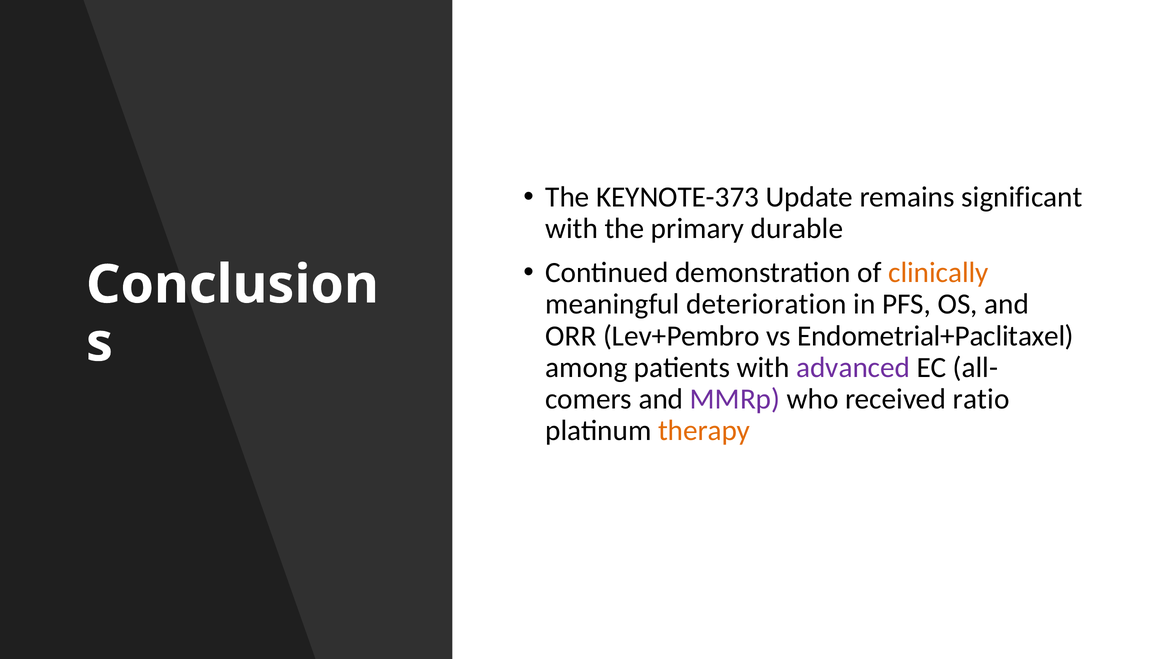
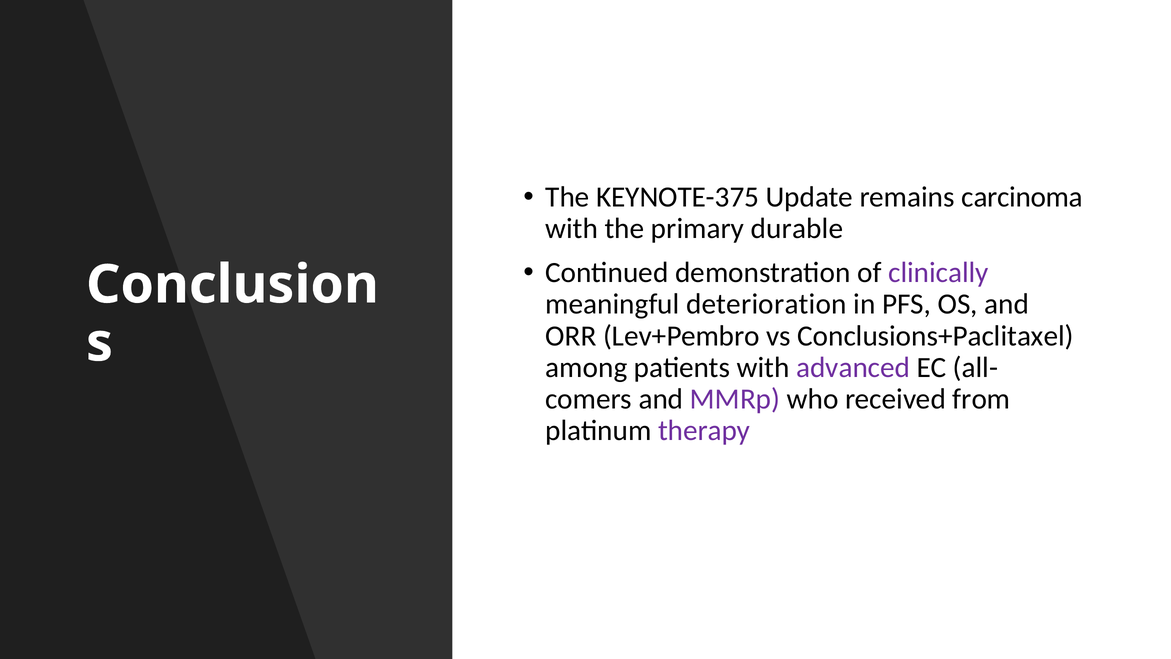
KEYNOTE-373: KEYNOTE-373 -> KEYNOTE-375
significant: significant -> carcinoma
clinically colour: orange -> purple
Endometrial+Paclitaxel: Endometrial+Paclitaxel -> Conclusions+Paclitaxel
ratio: ratio -> from
therapy colour: orange -> purple
